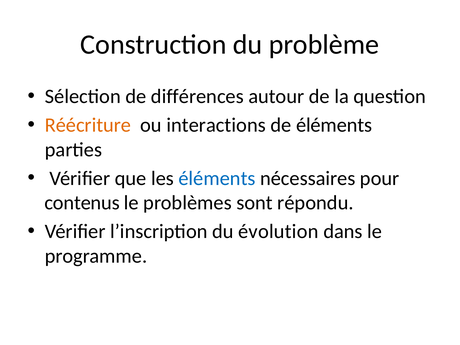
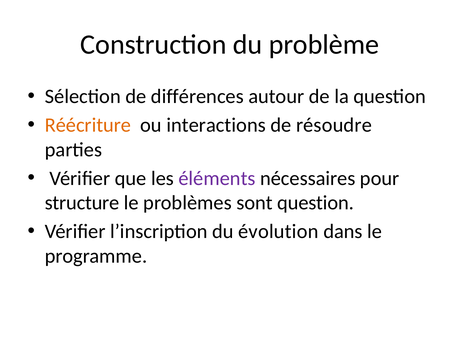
de éléments: éléments -> résoudre
éléments at (217, 178) colour: blue -> purple
contenus: contenus -> structure
sont répondu: répondu -> question
